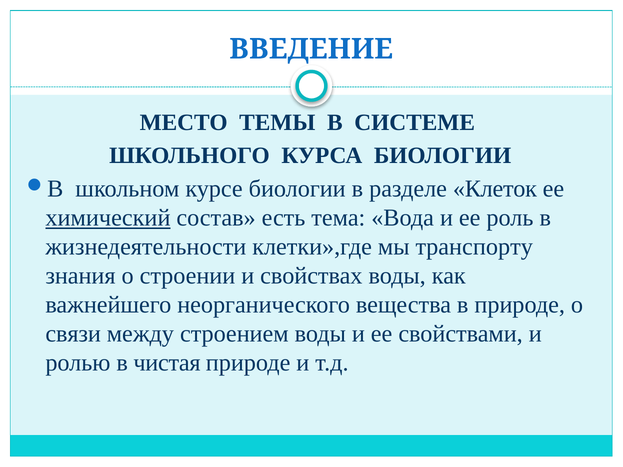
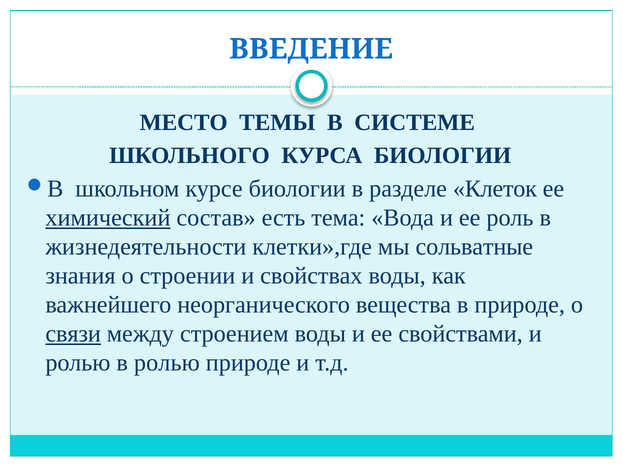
транспорту: транспорту -> сольватные
связи underline: none -> present
в чистая: чистая -> ролью
